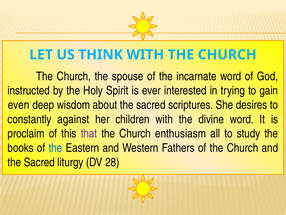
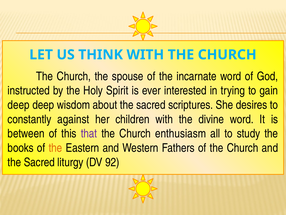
even at (19, 105): even -> deep
proclaim: proclaim -> between
the at (55, 148) colour: blue -> orange
28: 28 -> 92
